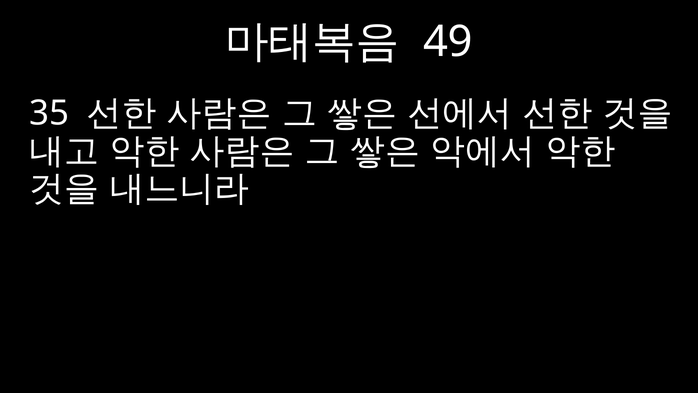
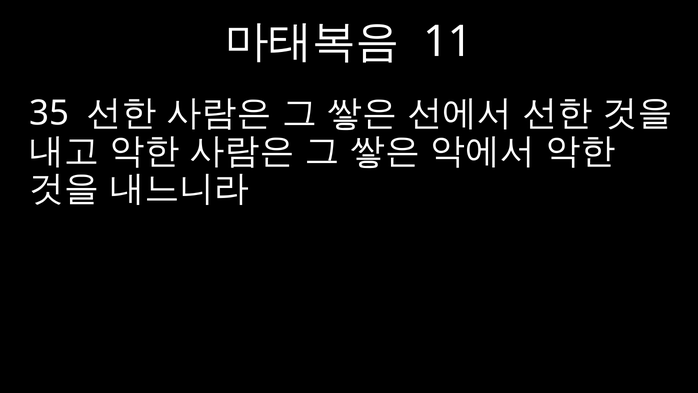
49: 49 -> 11
